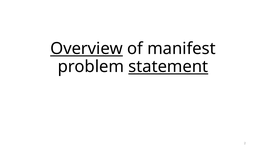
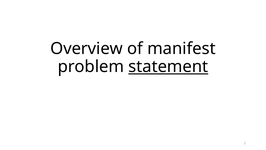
Overview underline: present -> none
